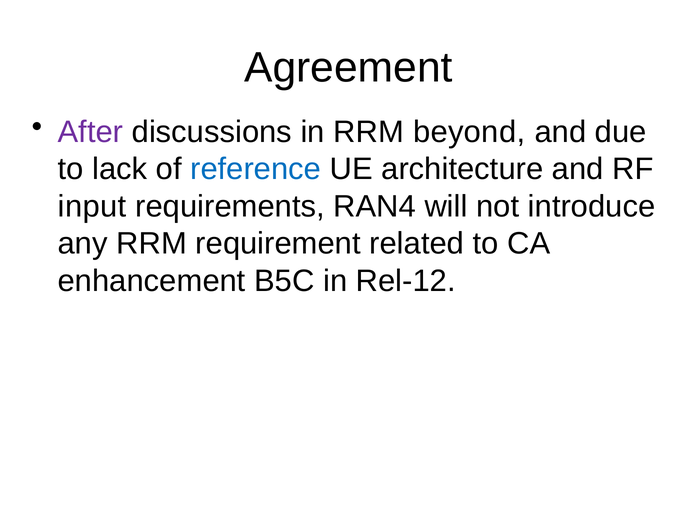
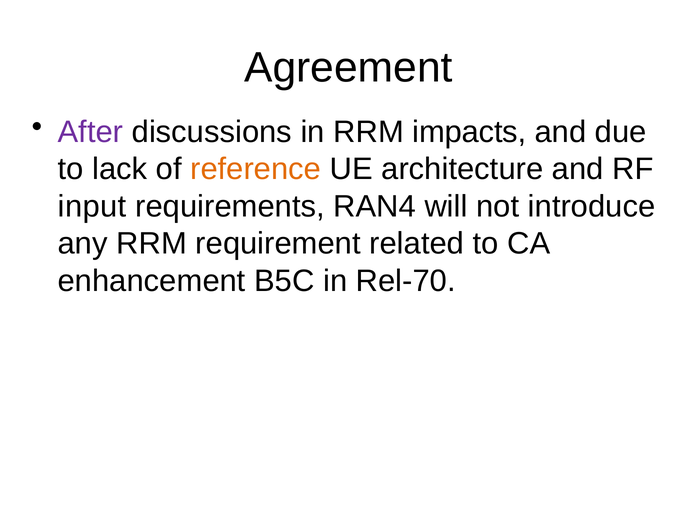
beyond: beyond -> impacts
reference colour: blue -> orange
Rel-12: Rel-12 -> Rel-70
